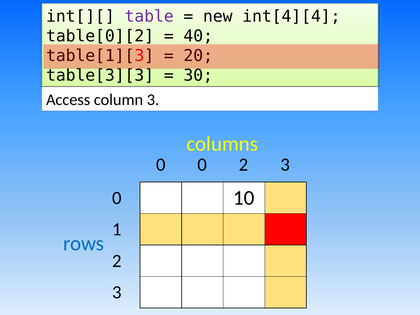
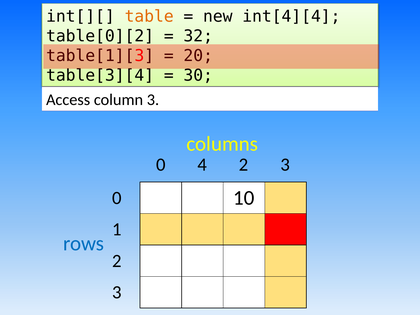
table colour: purple -> orange
40: 40 -> 32
table[3][3: table[3][3 -> table[3][4
0 0: 0 -> 4
